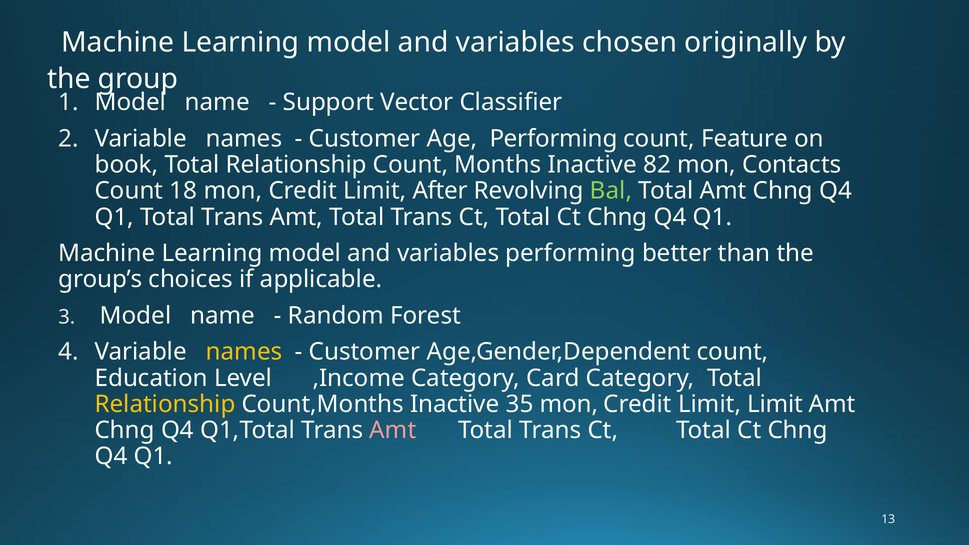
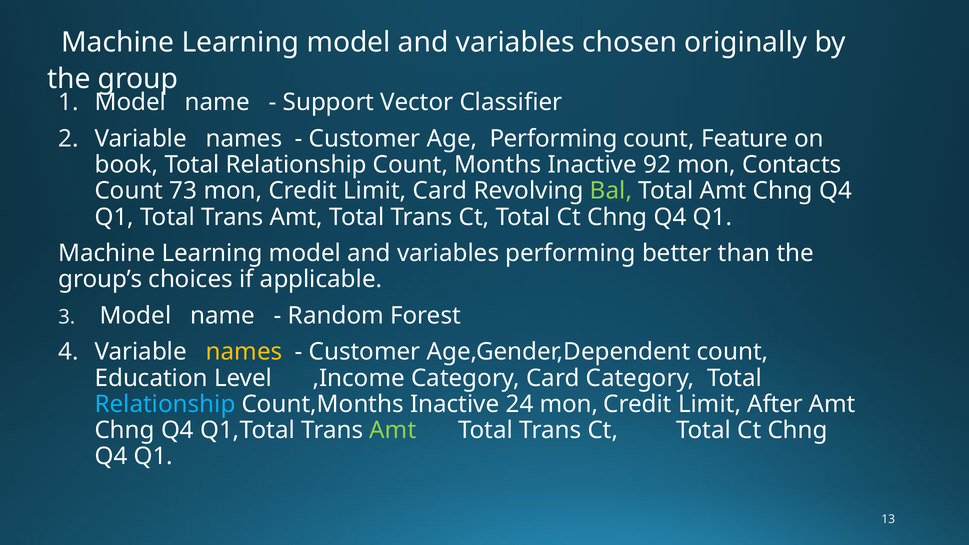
82: 82 -> 92
18: 18 -> 73
Limit After: After -> Card
Relationship at (165, 404) colour: yellow -> light blue
35: 35 -> 24
Limit Limit: Limit -> After
Amt at (393, 430) colour: pink -> light green
